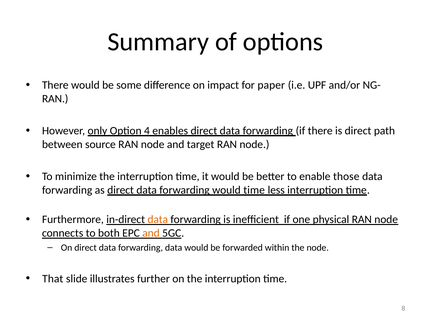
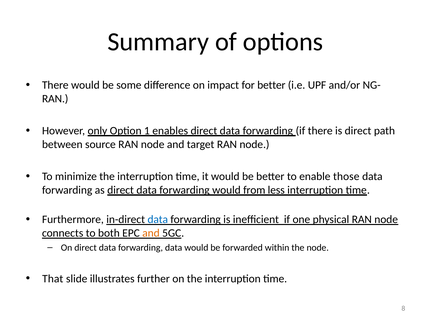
for paper: paper -> better
4: 4 -> 1
would time: time -> from
data at (158, 220) colour: orange -> blue
